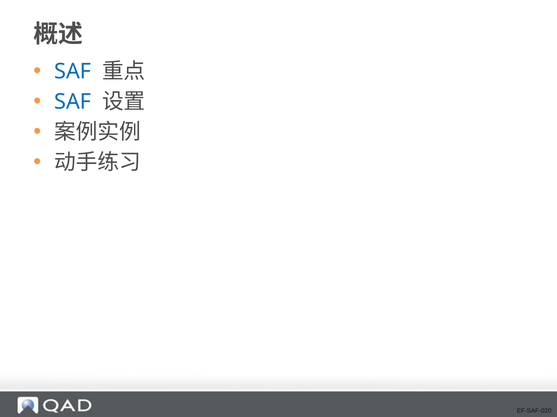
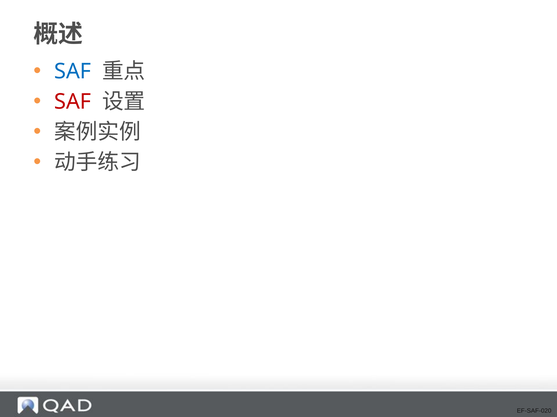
SAF at (73, 102) colour: blue -> red
